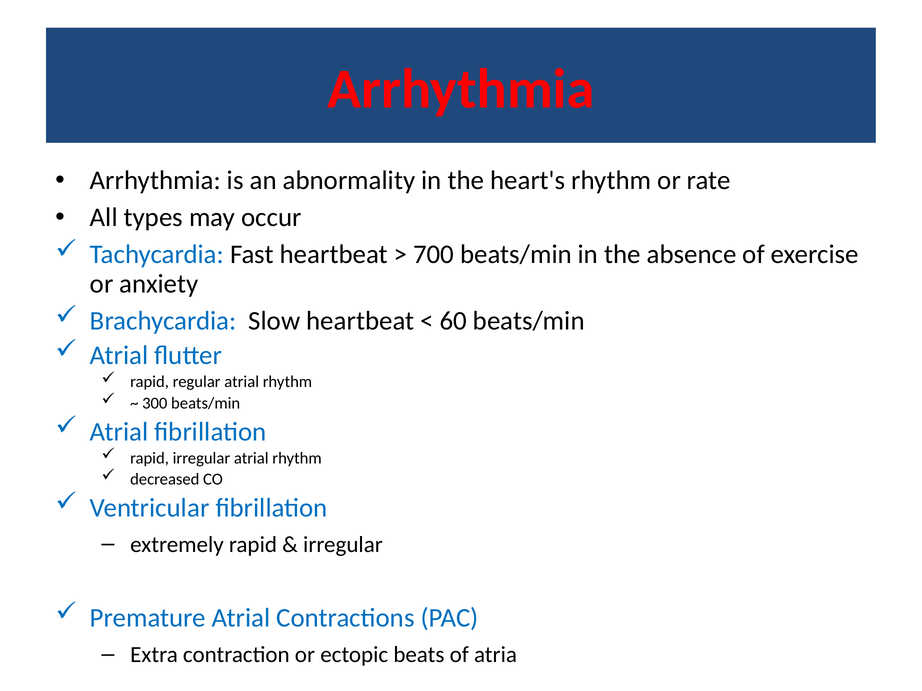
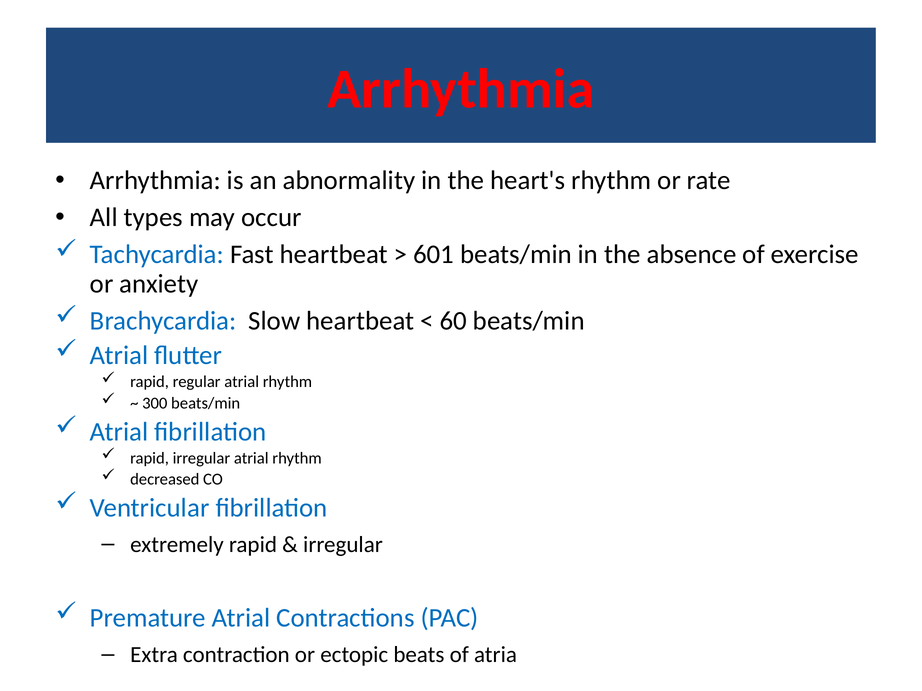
700: 700 -> 601
